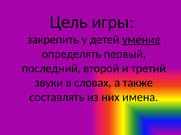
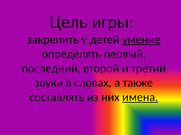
имена underline: none -> present
